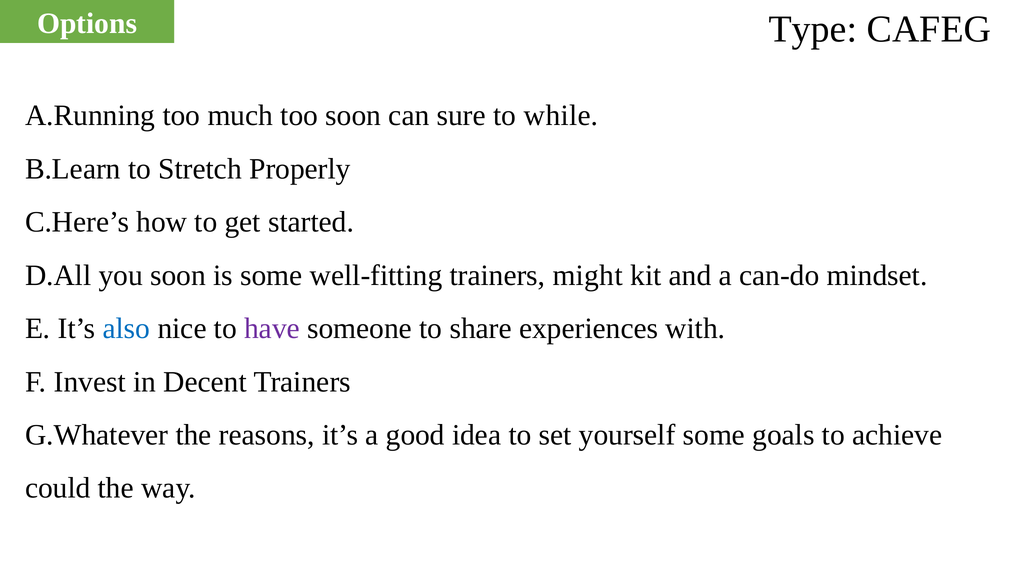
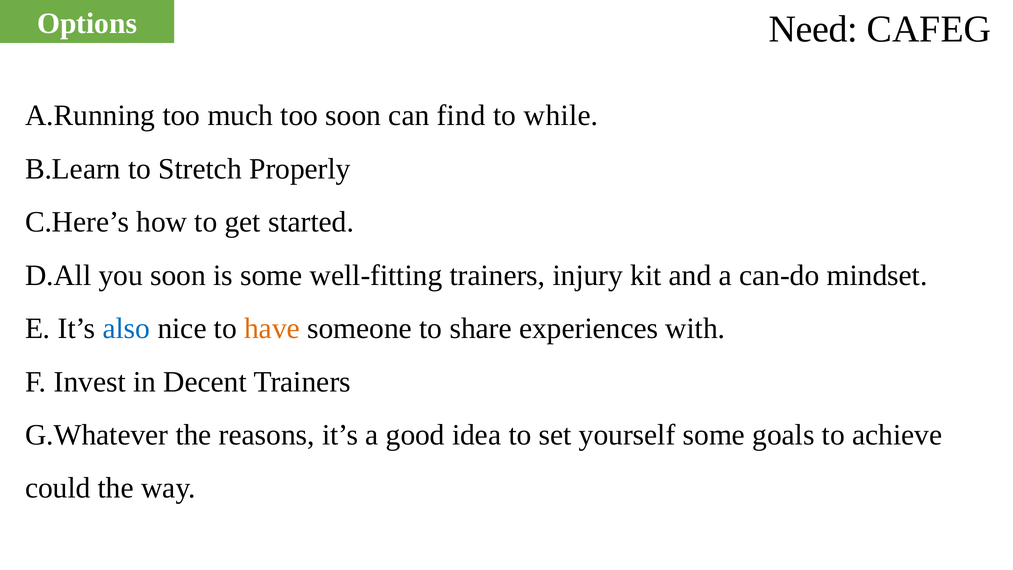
Type: Type -> Need
sure: sure -> find
might: might -> injury
have colour: purple -> orange
